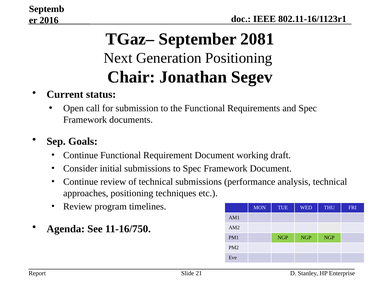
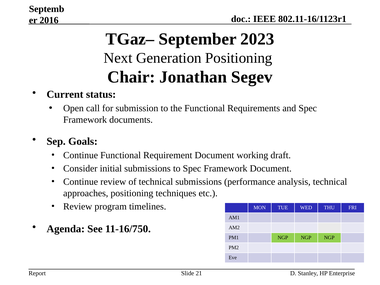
2081: 2081 -> 2023
